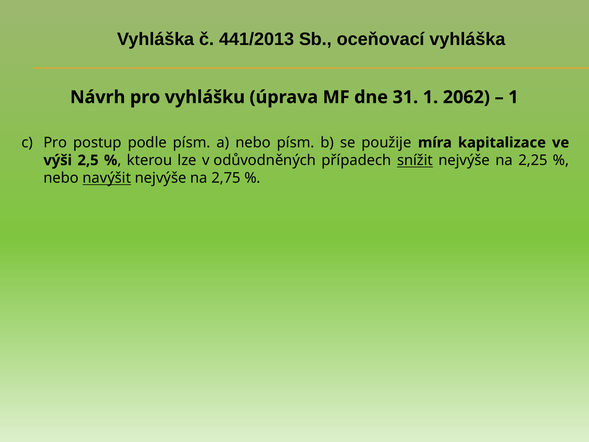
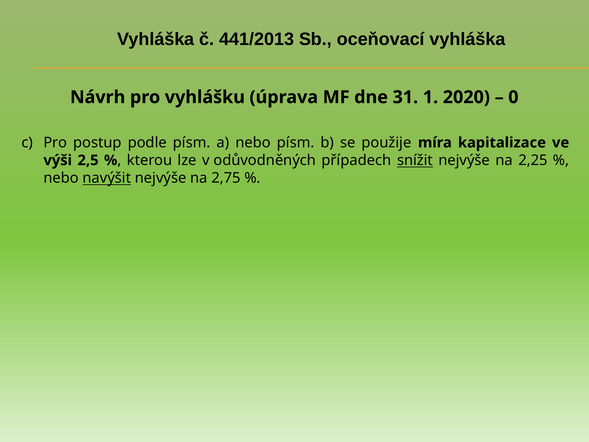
2062: 2062 -> 2020
1 at (513, 97): 1 -> 0
